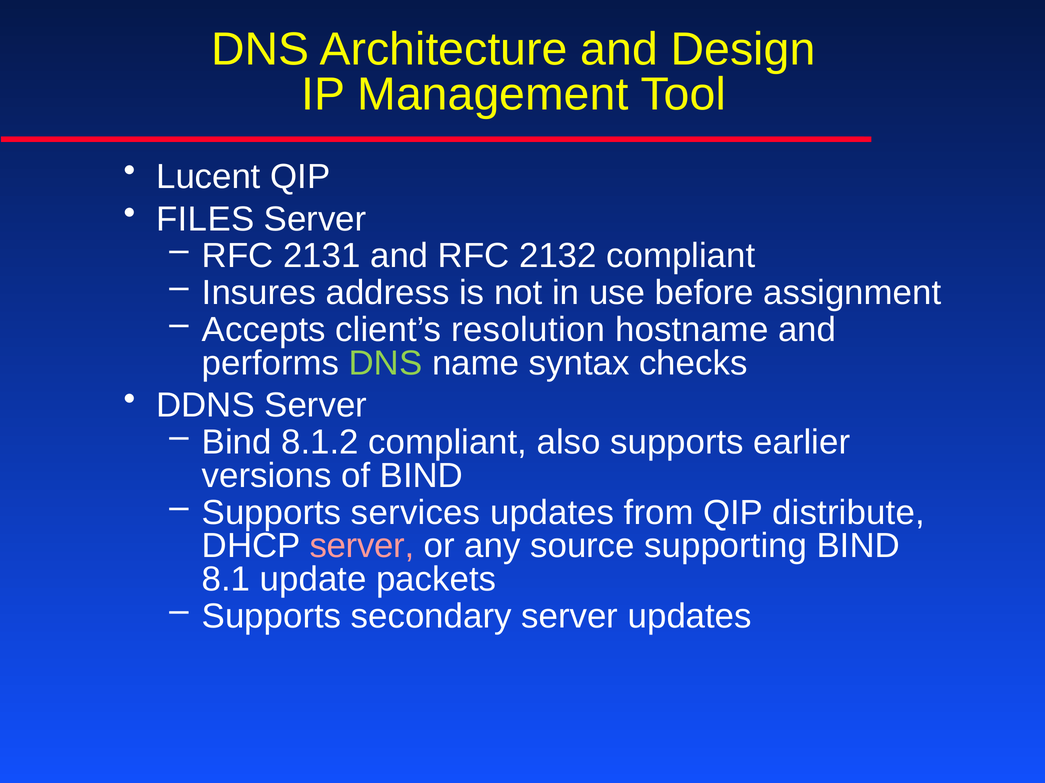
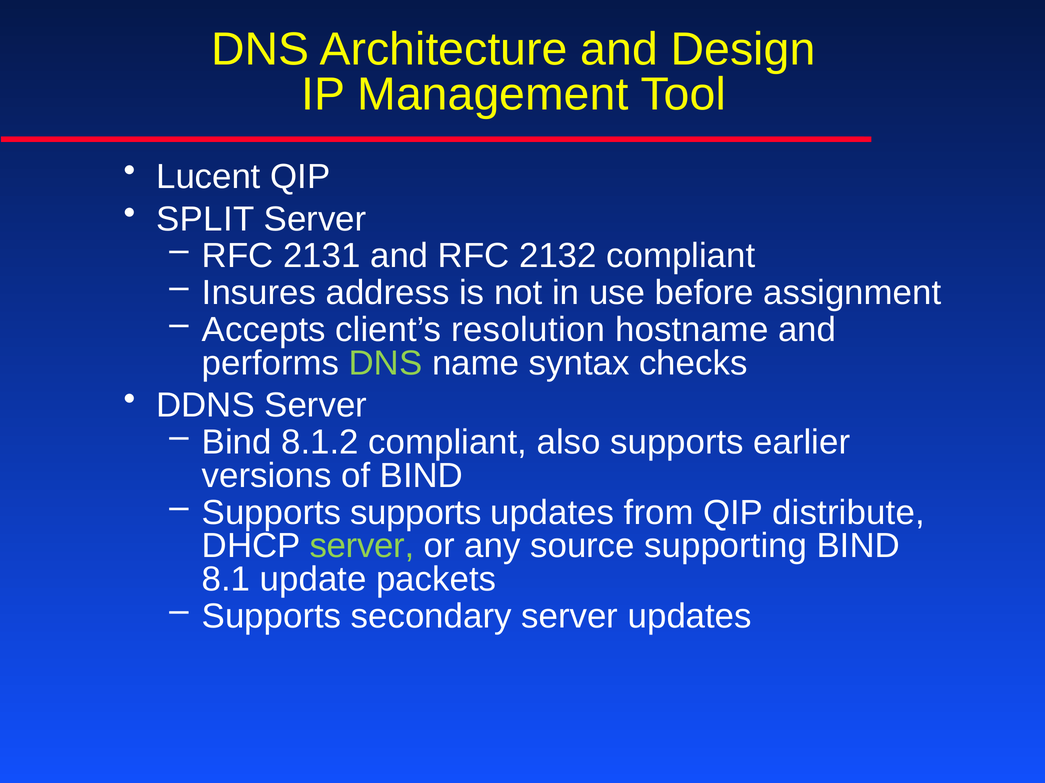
FILES: FILES -> SPLIT
Supports services: services -> supports
server at (362, 546) colour: pink -> light green
